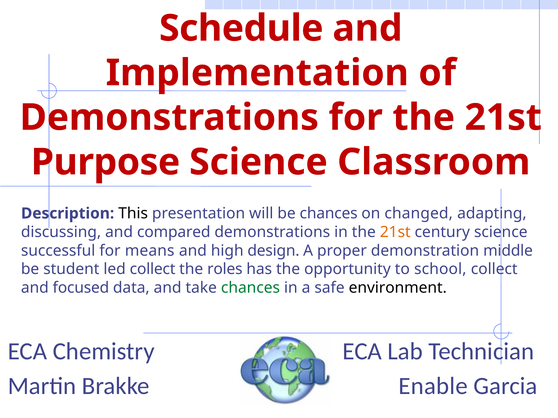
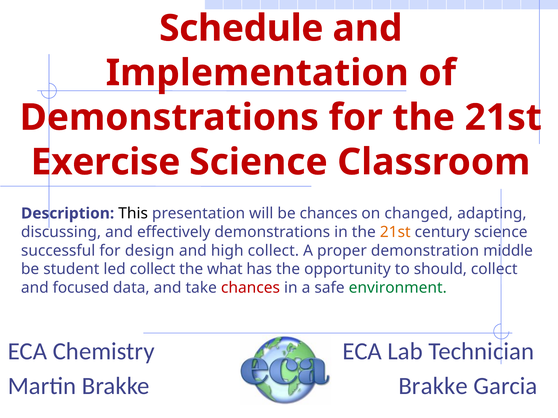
Purpose: Purpose -> Exercise
compared: compared -> effectively
means: means -> design
high design: design -> collect
roles: roles -> what
school: school -> should
chances at (250, 288) colour: green -> red
environment colour: black -> green
Brakke Enable: Enable -> Brakke
